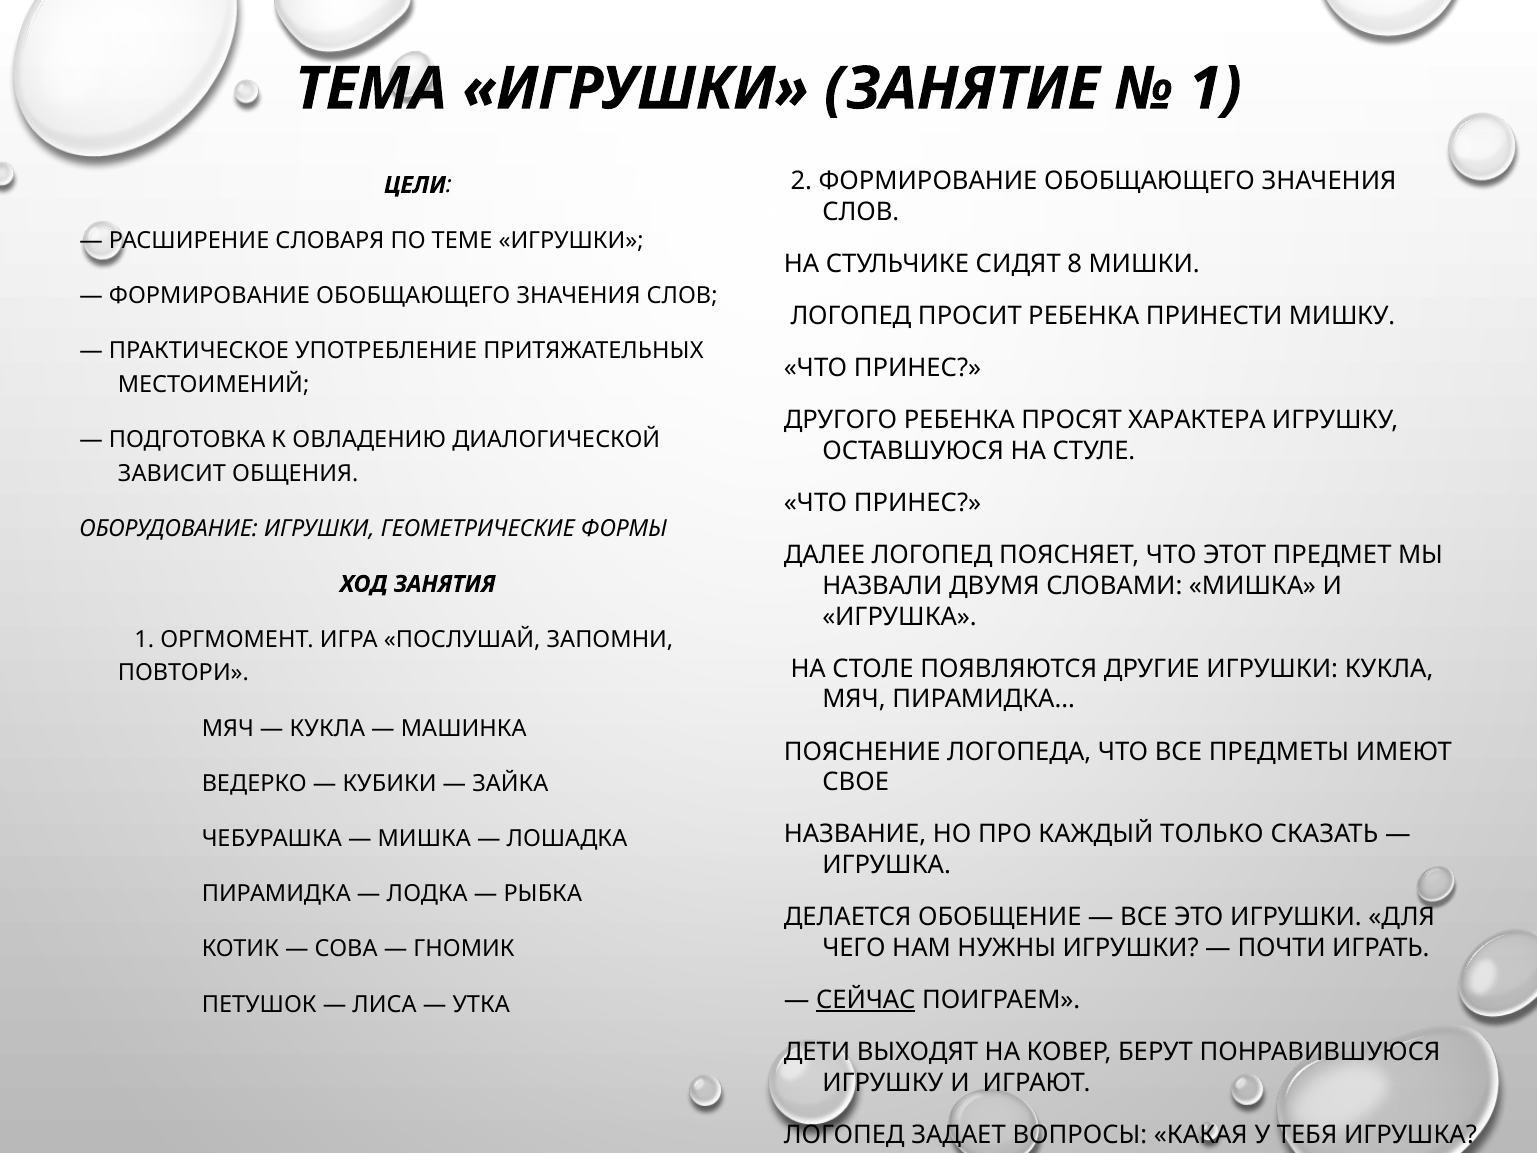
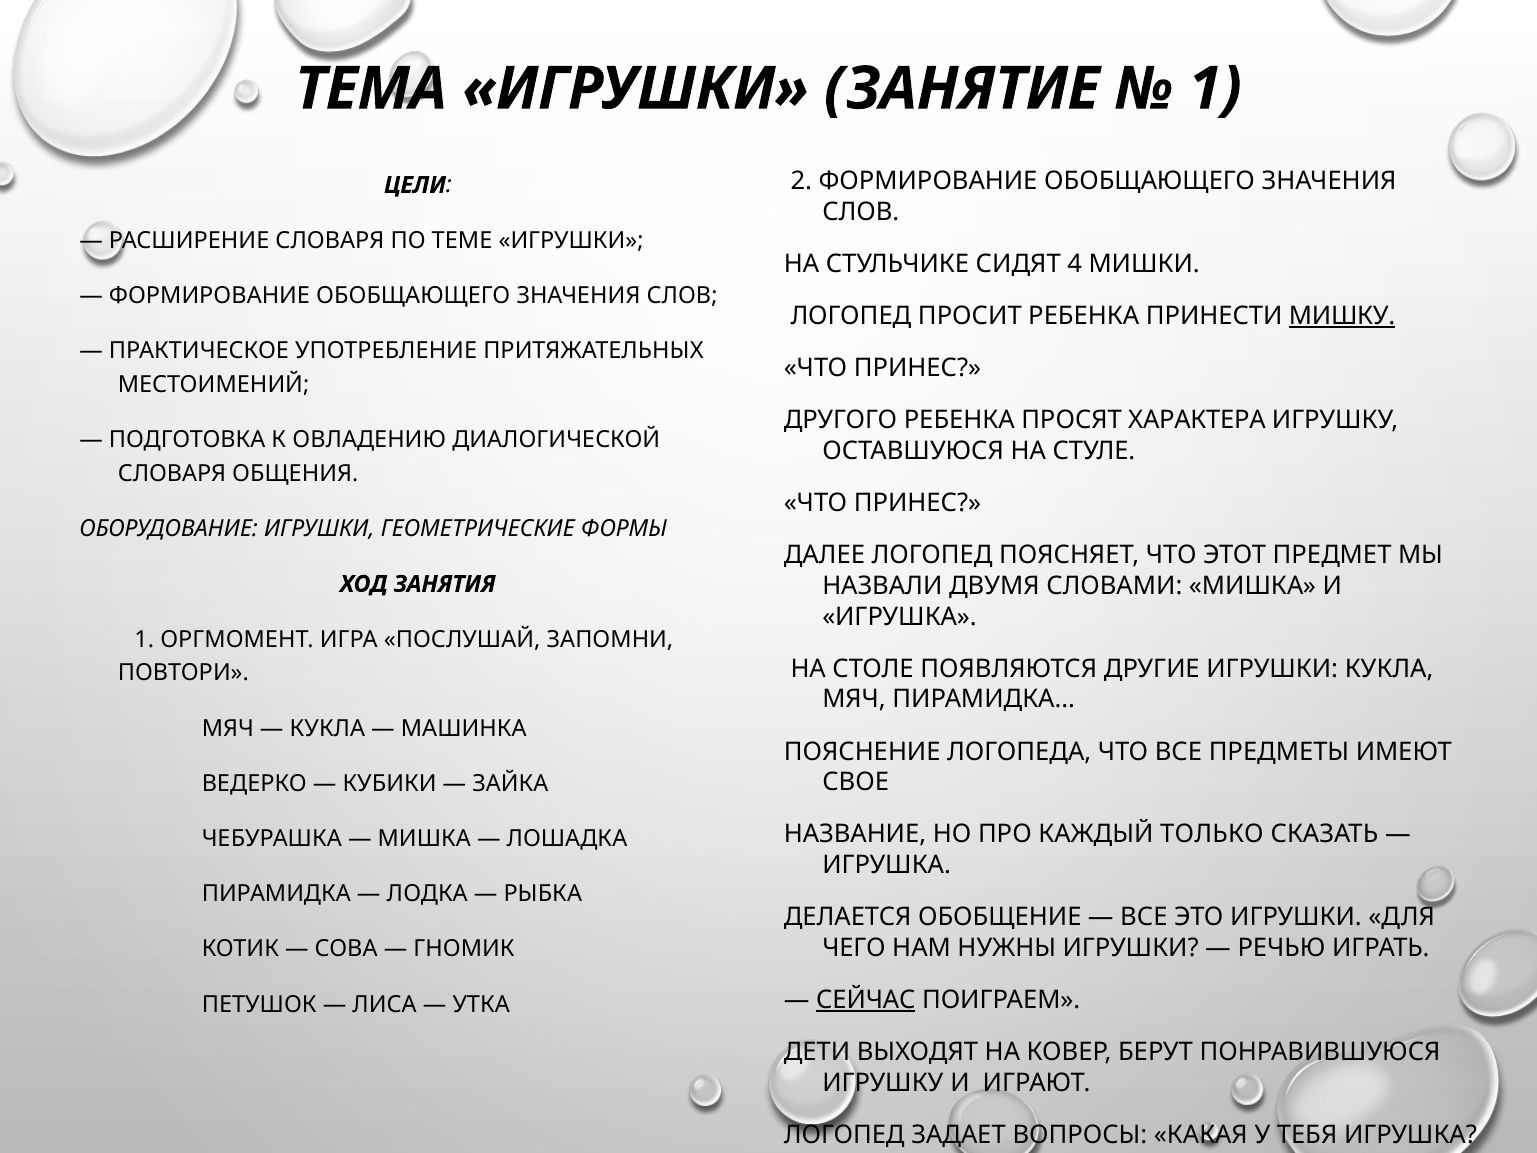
8: 8 -> 4
МИШКУ underline: none -> present
ЗАВИСИТ at (172, 474): ЗАВИСИТ -> СЛОВАРЯ
ПОЧТИ: ПОЧТИ -> РЕЧЬЮ
